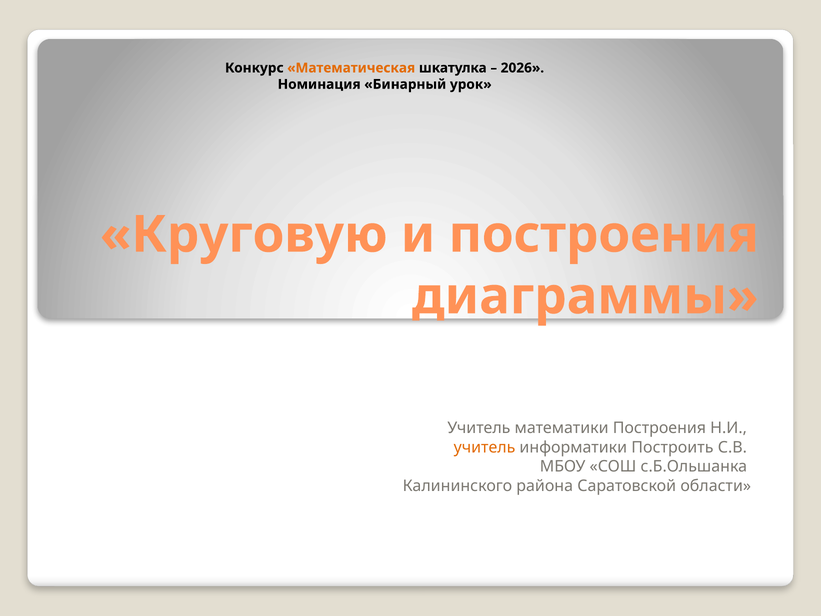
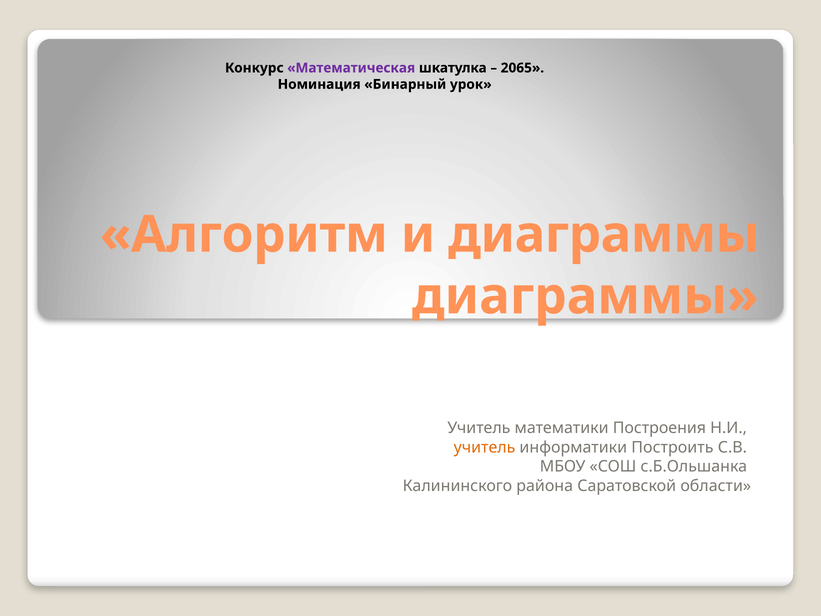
Математическая colour: orange -> purple
2026: 2026 -> 2065
Круговую: Круговую -> Алгоритм
и построения: построения -> диаграммы
